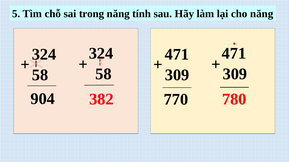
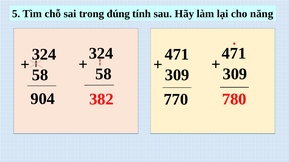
trong năng: năng -> đúng
